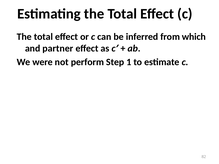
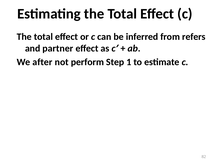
which: which -> refers
were: were -> after
